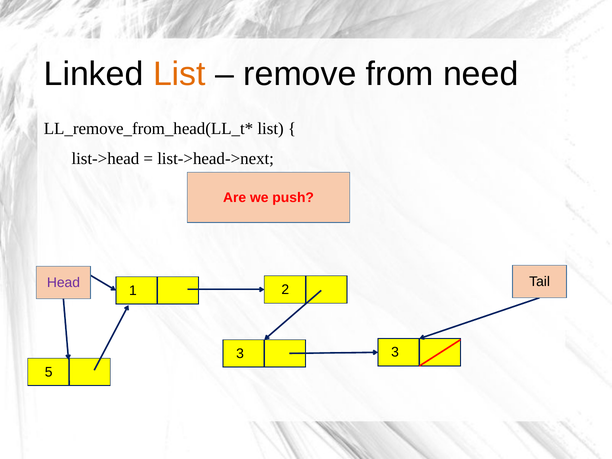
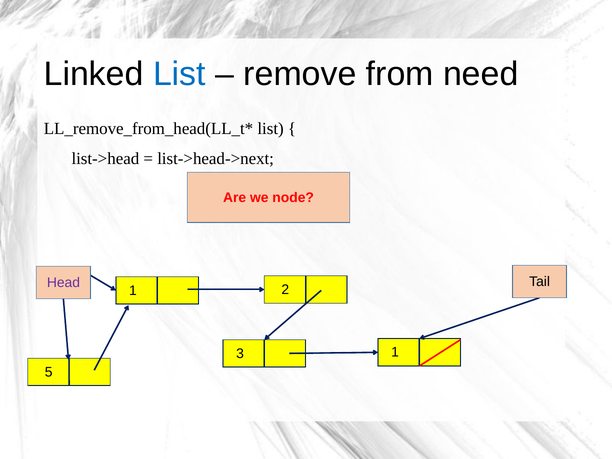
List at (179, 74) colour: orange -> blue
push: push -> node
3 3: 3 -> 1
